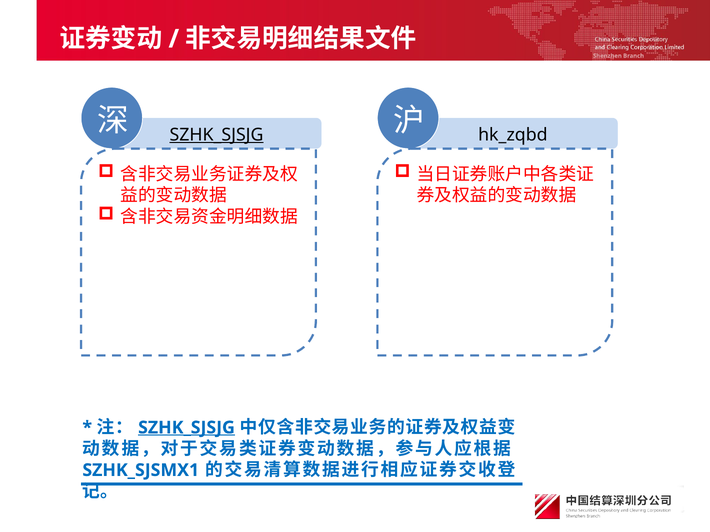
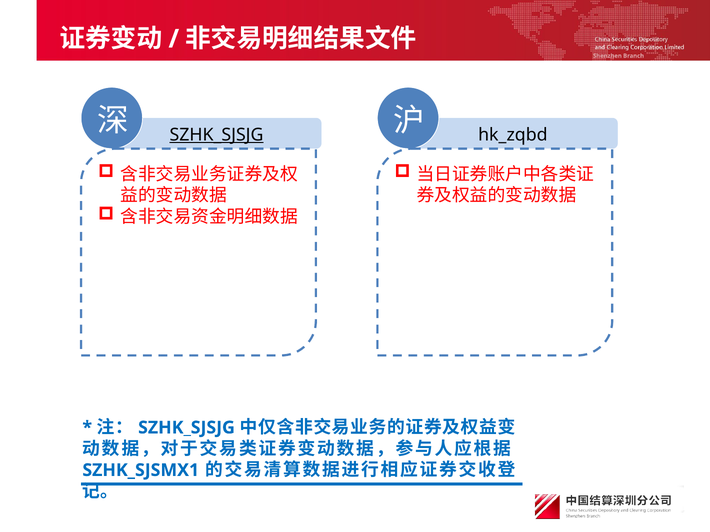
SZHK_SJSJG at (186, 428) underline: present -> none
